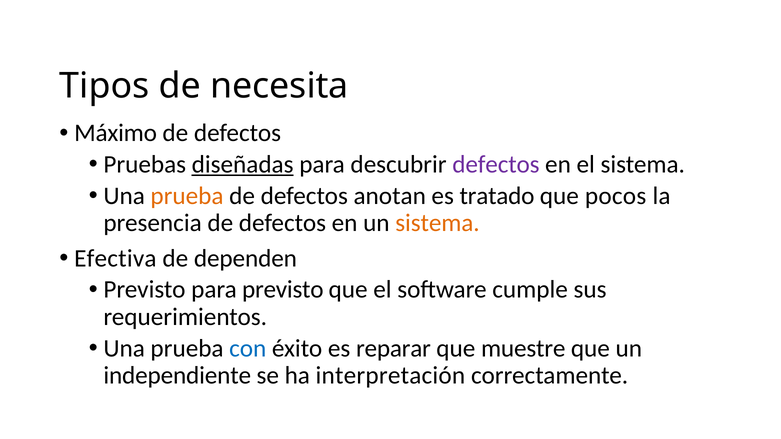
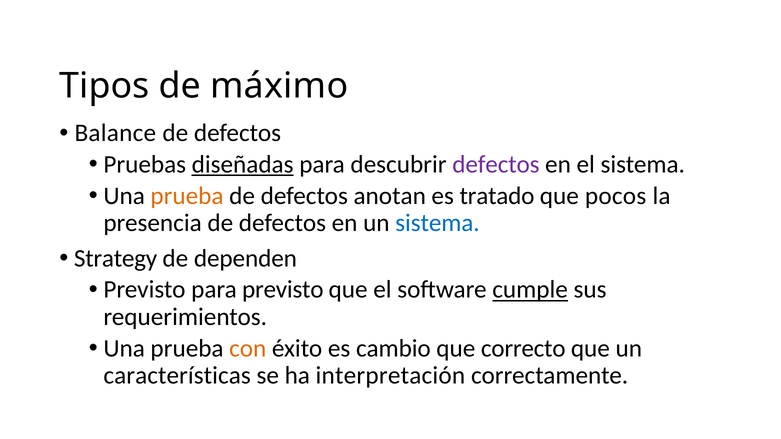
necesita: necesita -> máximo
Máximo: Máximo -> Balance
sistema at (438, 223) colour: orange -> blue
Efectiva: Efectiva -> Strategy
cumple underline: none -> present
con colour: blue -> orange
reparar: reparar -> cambio
muestre: muestre -> correcto
independiente: independiente -> características
